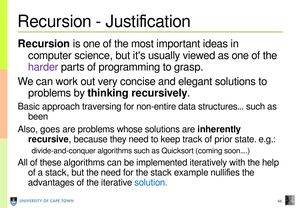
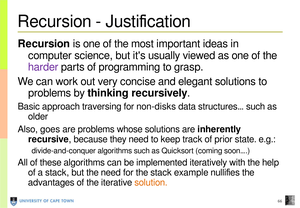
non-entire: non-entire -> non-disks
been: been -> older
solution colour: blue -> orange
